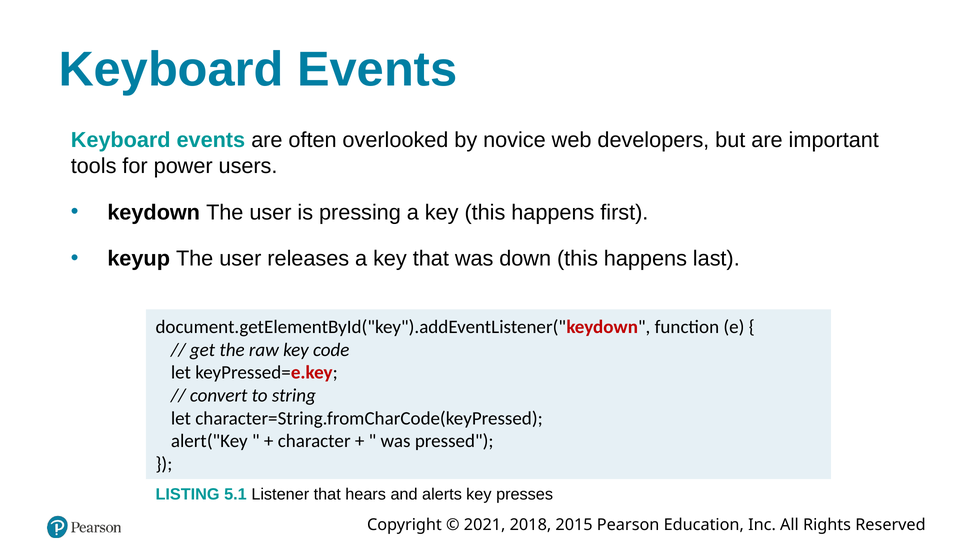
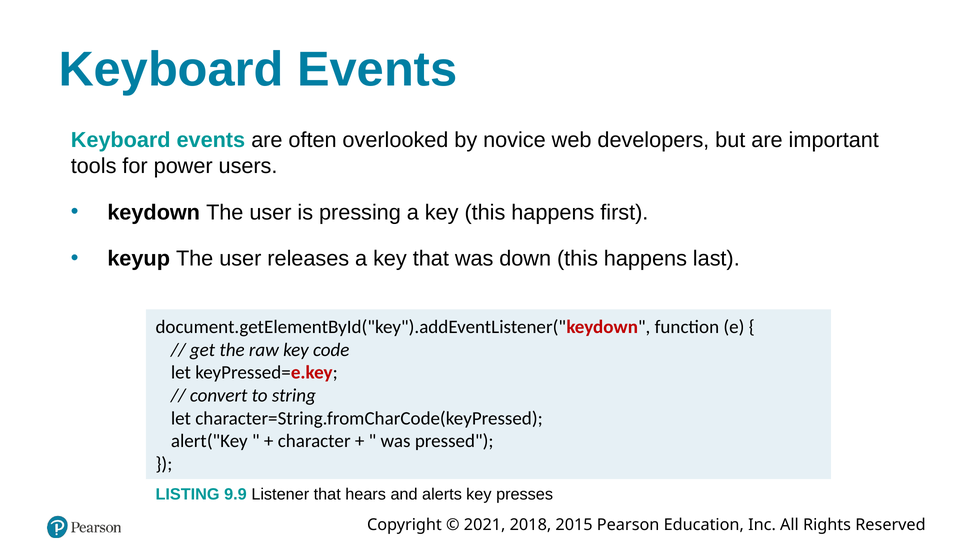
5.1: 5.1 -> 9.9
